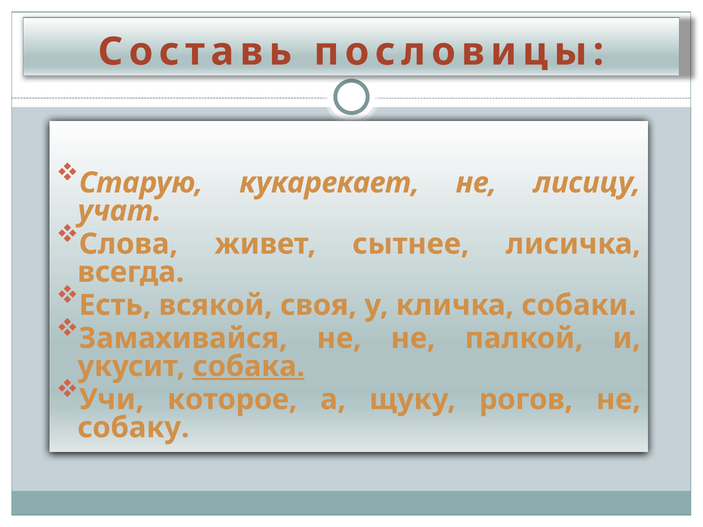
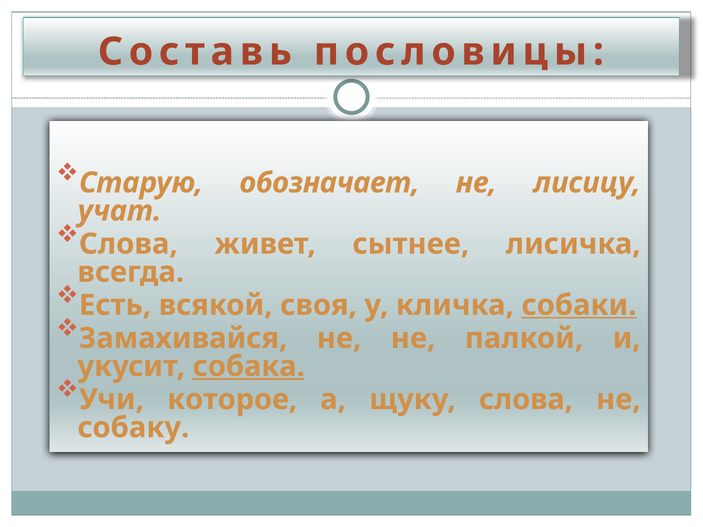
кукарекает: кукарекает -> обозначает
собаки underline: none -> present
щуку рогов: рогов -> слова
